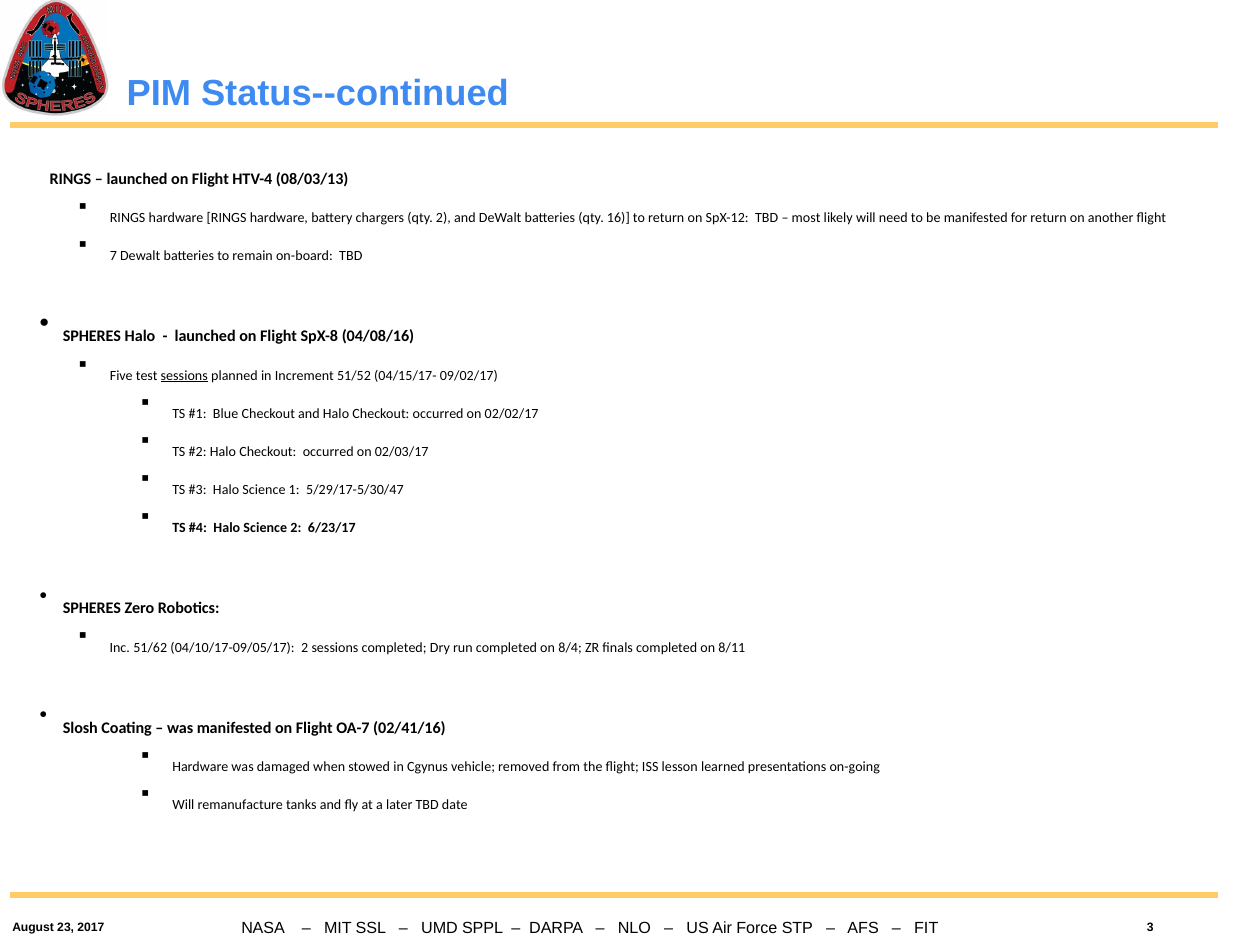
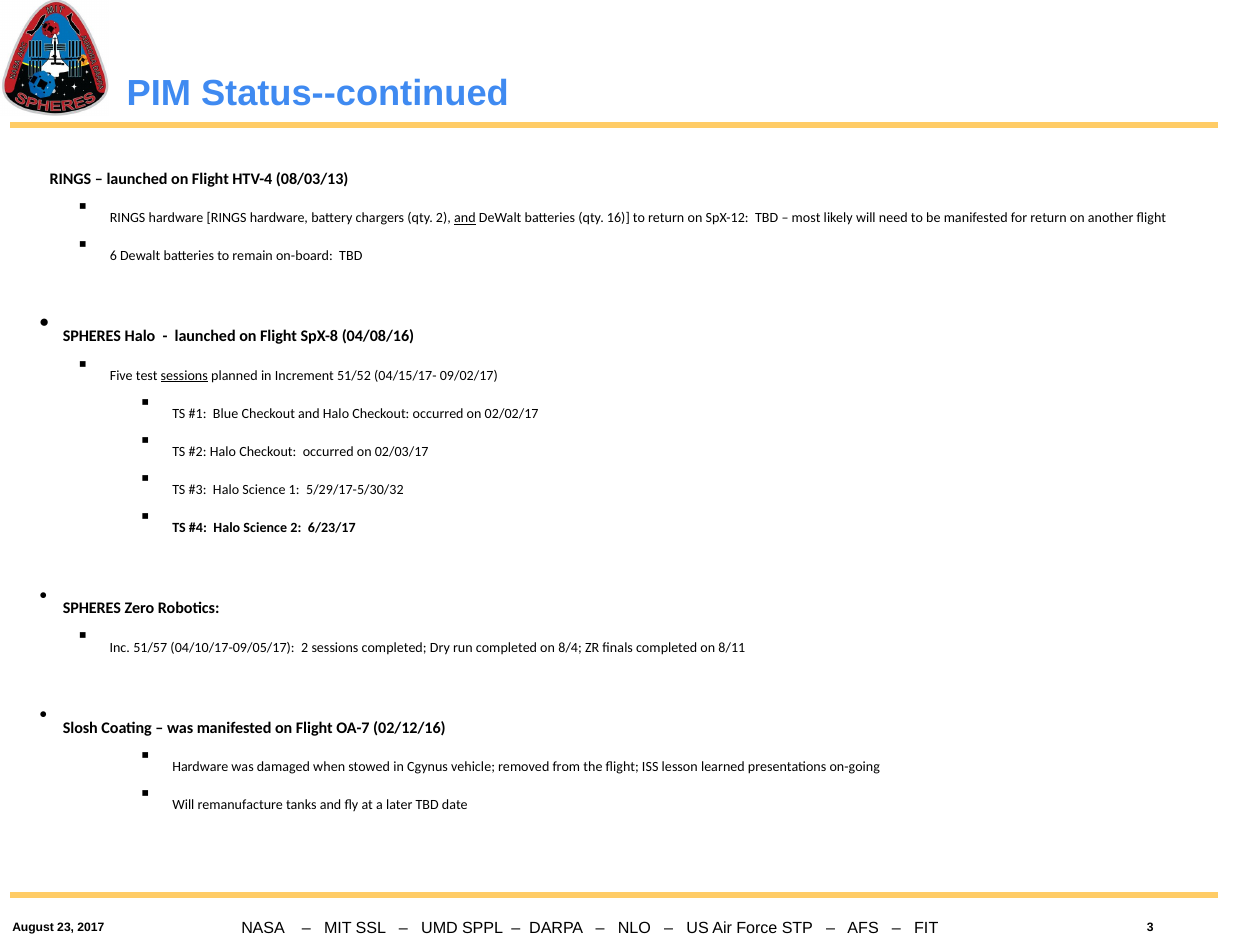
and at (465, 218) underline: none -> present
7: 7 -> 6
5/29/17-5/30/47: 5/29/17-5/30/47 -> 5/29/17-5/30/32
51/62: 51/62 -> 51/57
02/41/16: 02/41/16 -> 02/12/16
